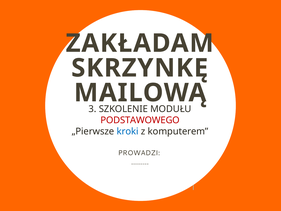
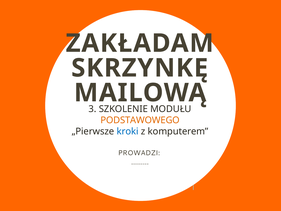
PODSTAWOWEGO colour: red -> orange
